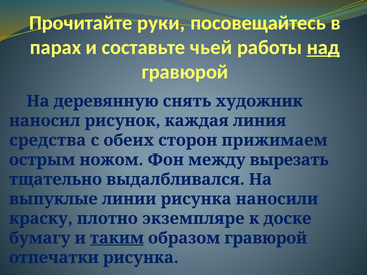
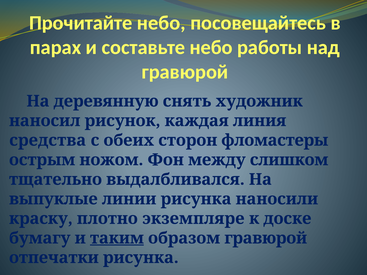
Прочитайте руки: руки -> небо
составьте чьей: чьей -> небо
над underline: present -> none
прижимаем: прижимаем -> фломастеры
вырезать: вырезать -> слишком
